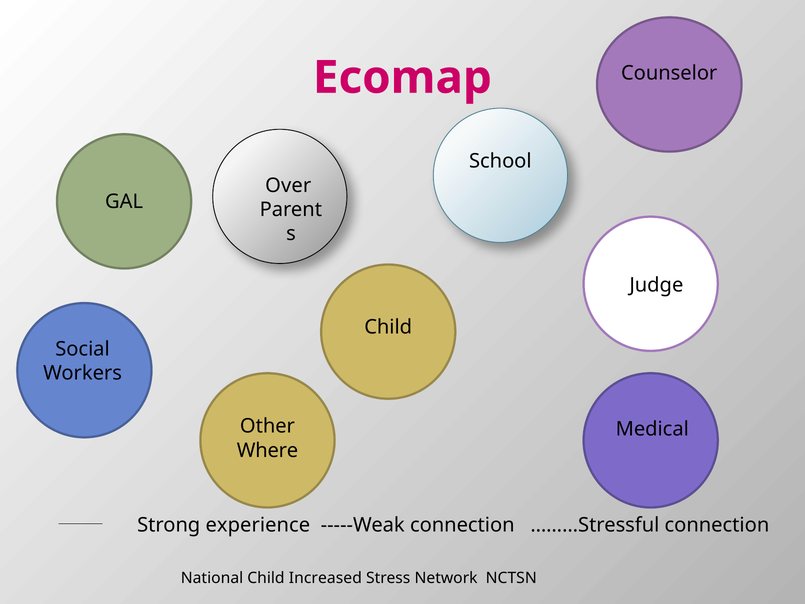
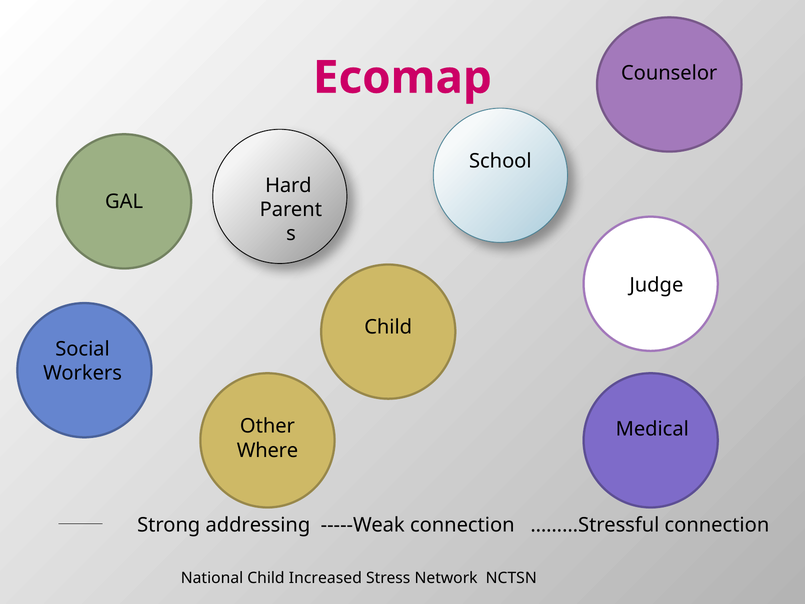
Over: Over -> Hard
experience: experience -> addressing
